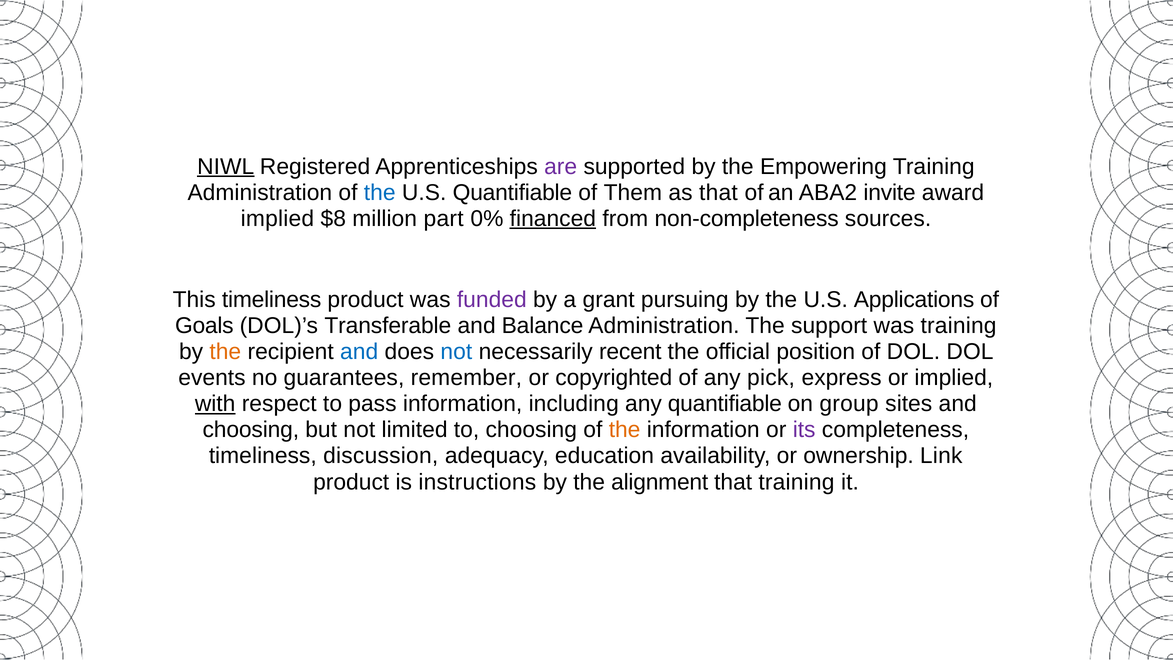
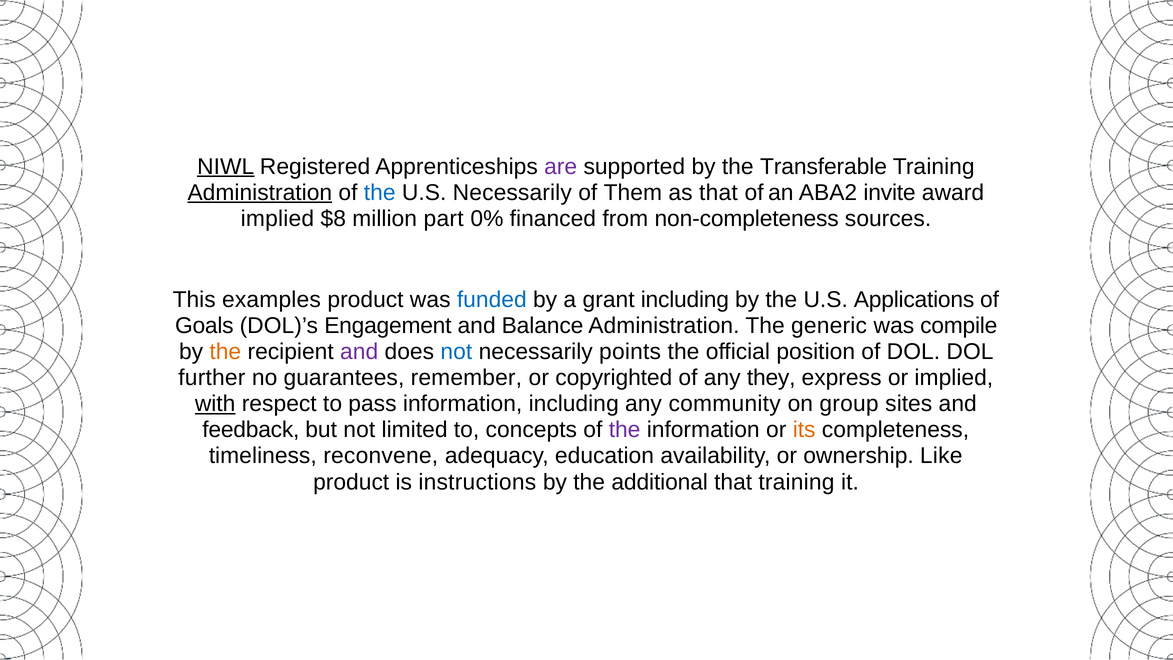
Empowering: Empowering -> Transferable
Administration at (260, 192) underline: none -> present
U.S Quantifiable: Quantifiable -> Necessarily
financed underline: present -> none
This timeliness: timeliness -> examples
funded colour: purple -> blue
grant pursuing: pursuing -> including
Transferable: Transferable -> Engagement
support: support -> generic
was training: training -> compile
and at (359, 352) colour: blue -> purple
recent: recent -> points
events: events -> further
pick: pick -> they
any quantifiable: quantifiable -> community
choosing at (251, 430): choosing -> feedback
to choosing: choosing -> concepts
the at (625, 430) colour: orange -> purple
its colour: purple -> orange
discussion: discussion -> reconvene
Link: Link -> Like
alignment: alignment -> additional
